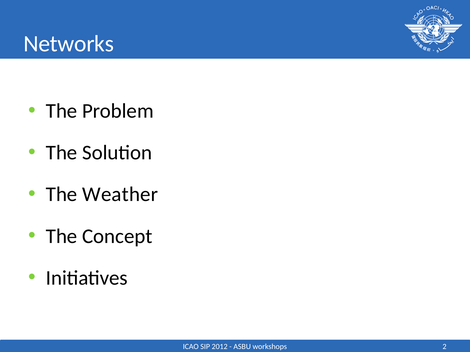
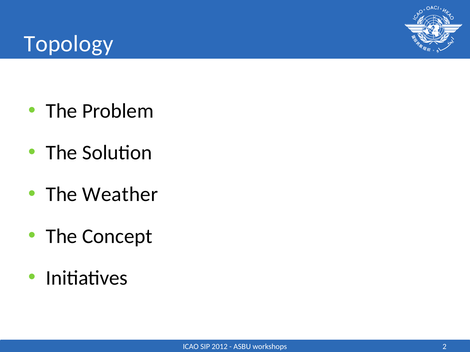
Networks: Networks -> Topology
